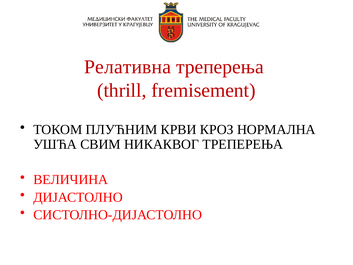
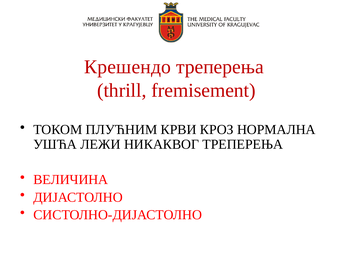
Релативна: Релативна -> Крешендо
СВИМ: СВИМ -> ЛЕЖИ
